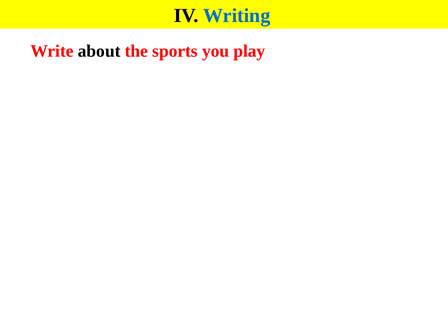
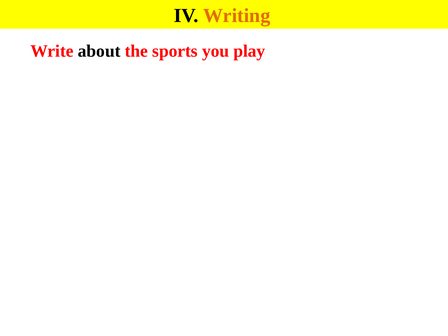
Writing colour: blue -> orange
